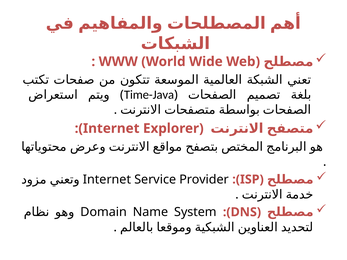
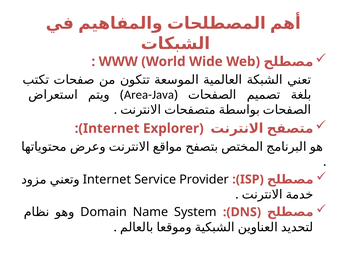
Time-Java: Time-Java -> Area-Java
